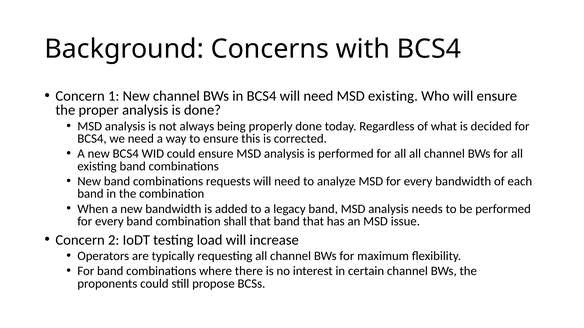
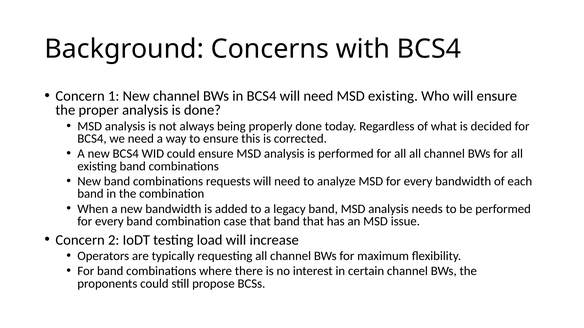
shall: shall -> case
